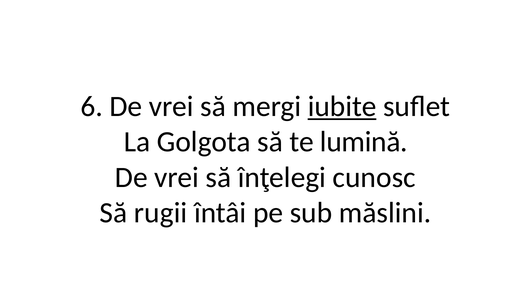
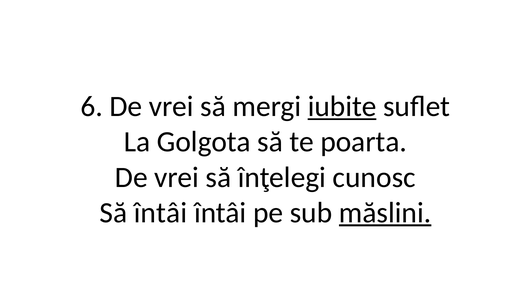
lumină: lumină -> poarta
Să rugii: rugii -> întâi
măslini underline: none -> present
